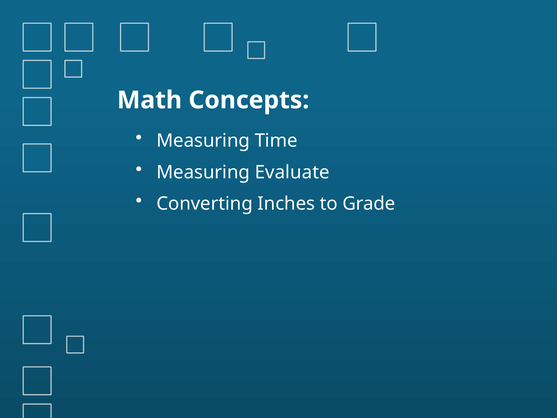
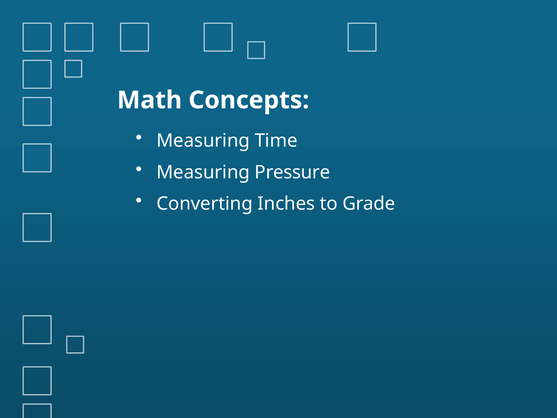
Evaluate: Evaluate -> Pressure
